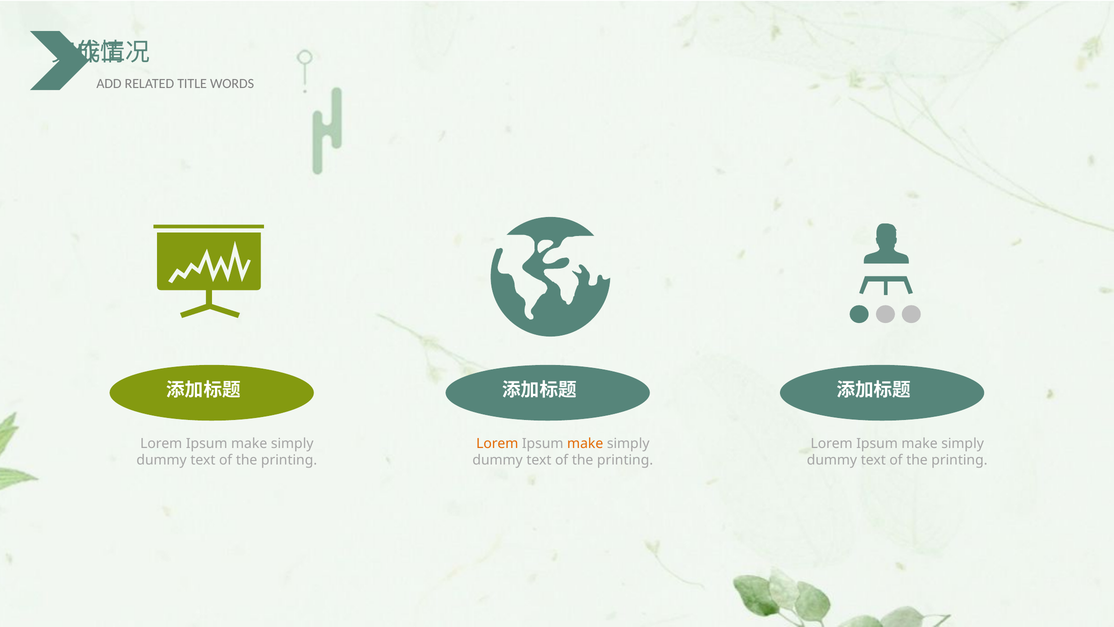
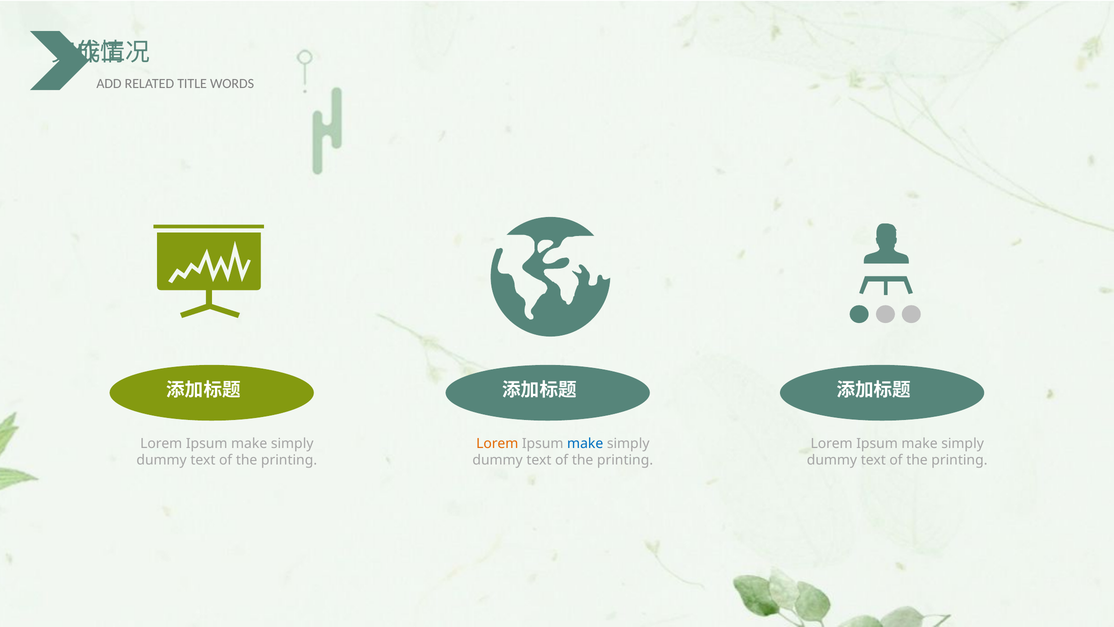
make at (585, 443) colour: orange -> blue
